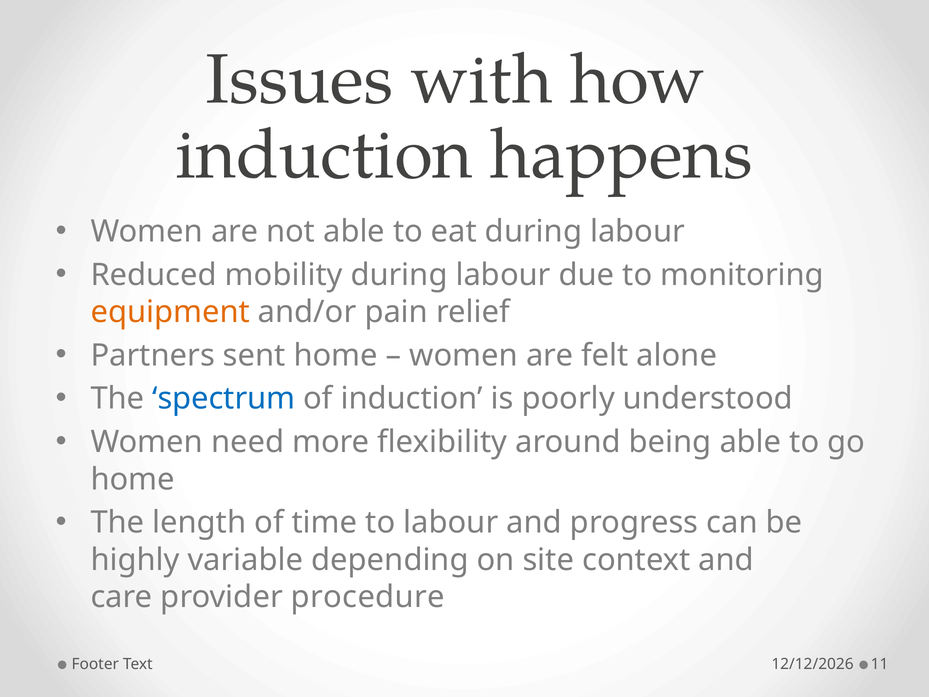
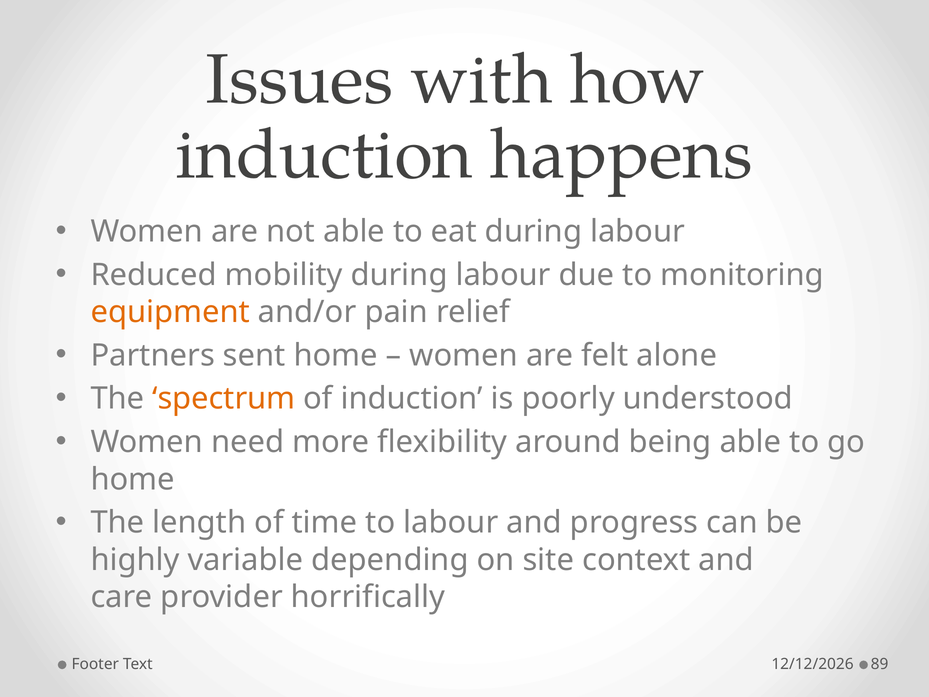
spectrum colour: blue -> orange
procedure: procedure -> horrifically
11: 11 -> 89
